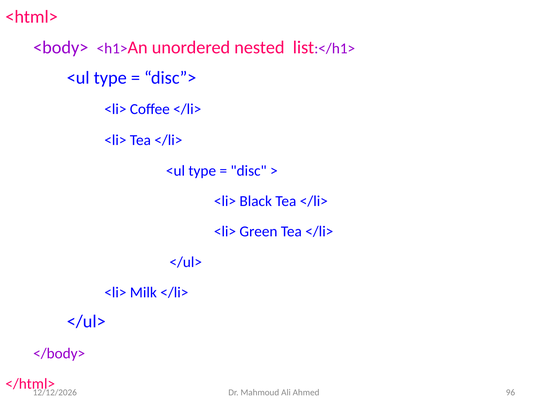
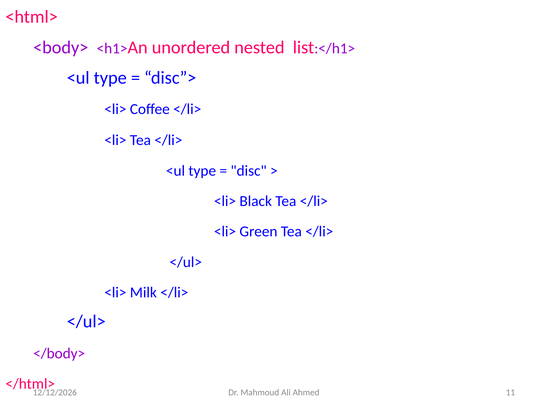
96: 96 -> 11
